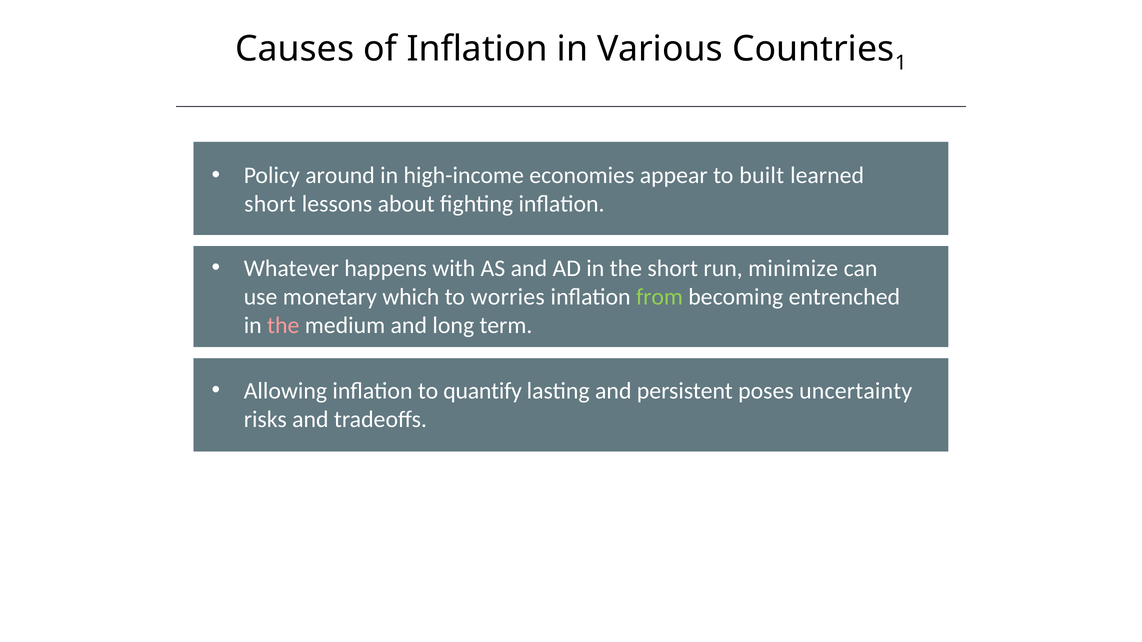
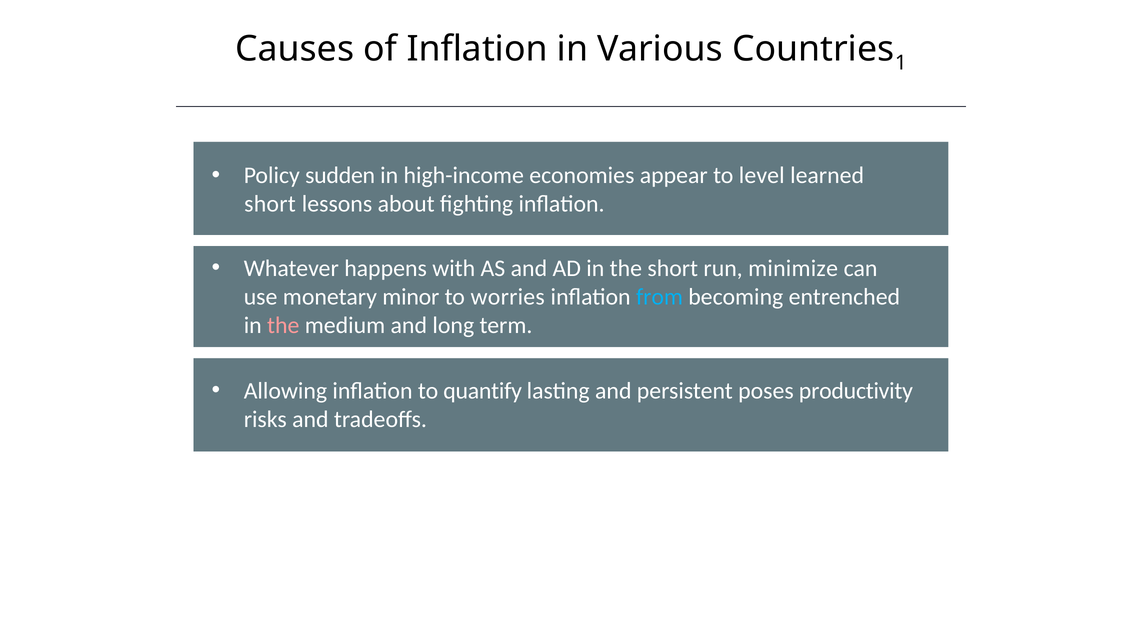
around: around -> sudden
built: built -> level
which: which -> minor
from colour: light green -> light blue
uncertainty: uncertainty -> productivity
